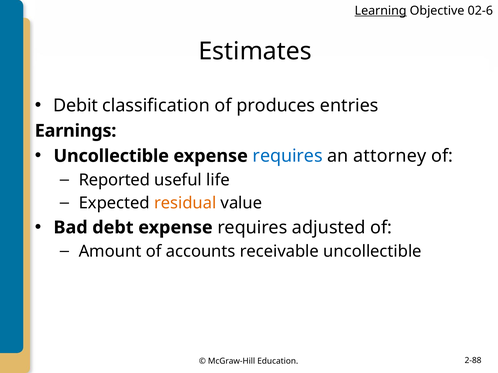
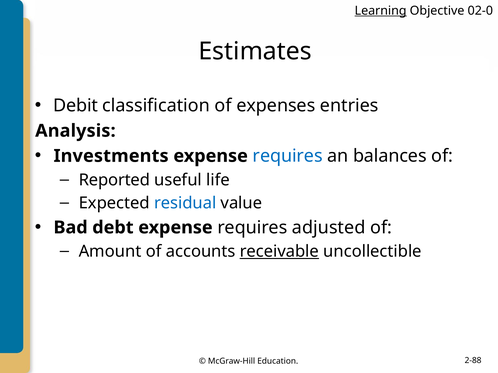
02-6: 02-6 -> 02-0
produces: produces -> expenses
Earnings: Earnings -> Analysis
Uncollectible at (111, 156): Uncollectible -> Investments
attorney: attorney -> balances
residual colour: orange -> blue
receivable underline: none -> present
